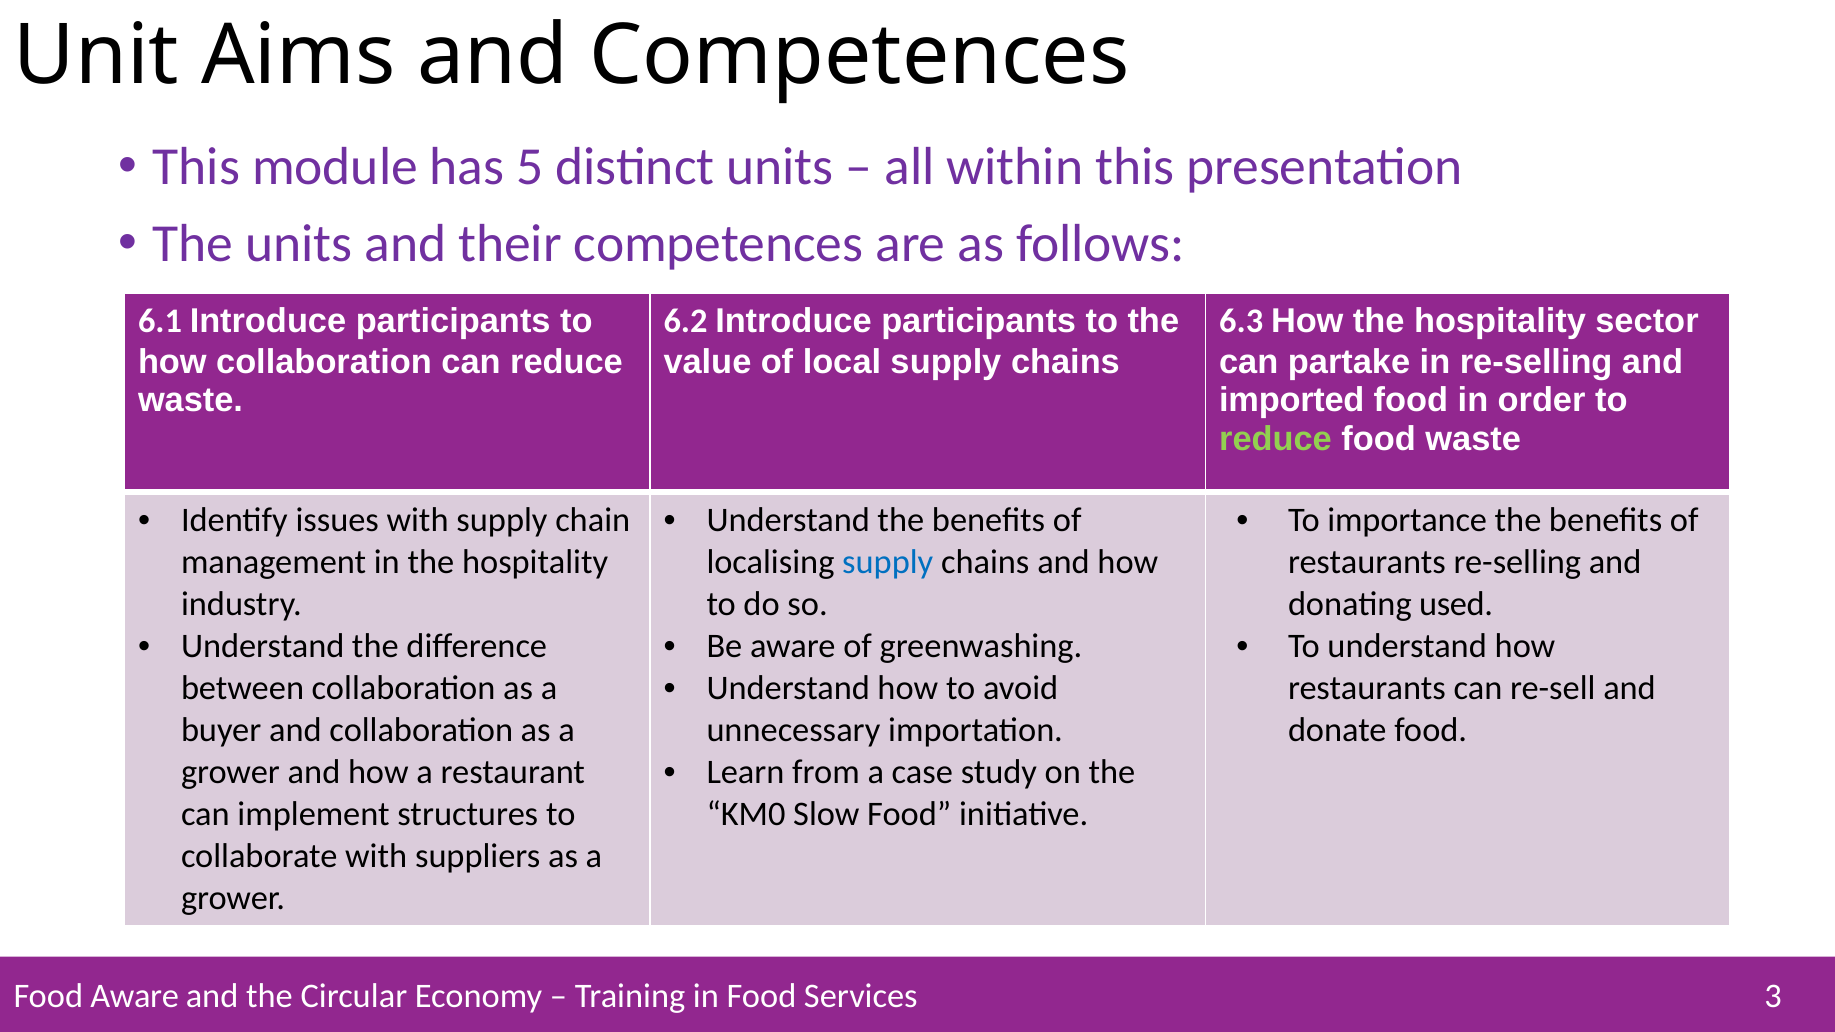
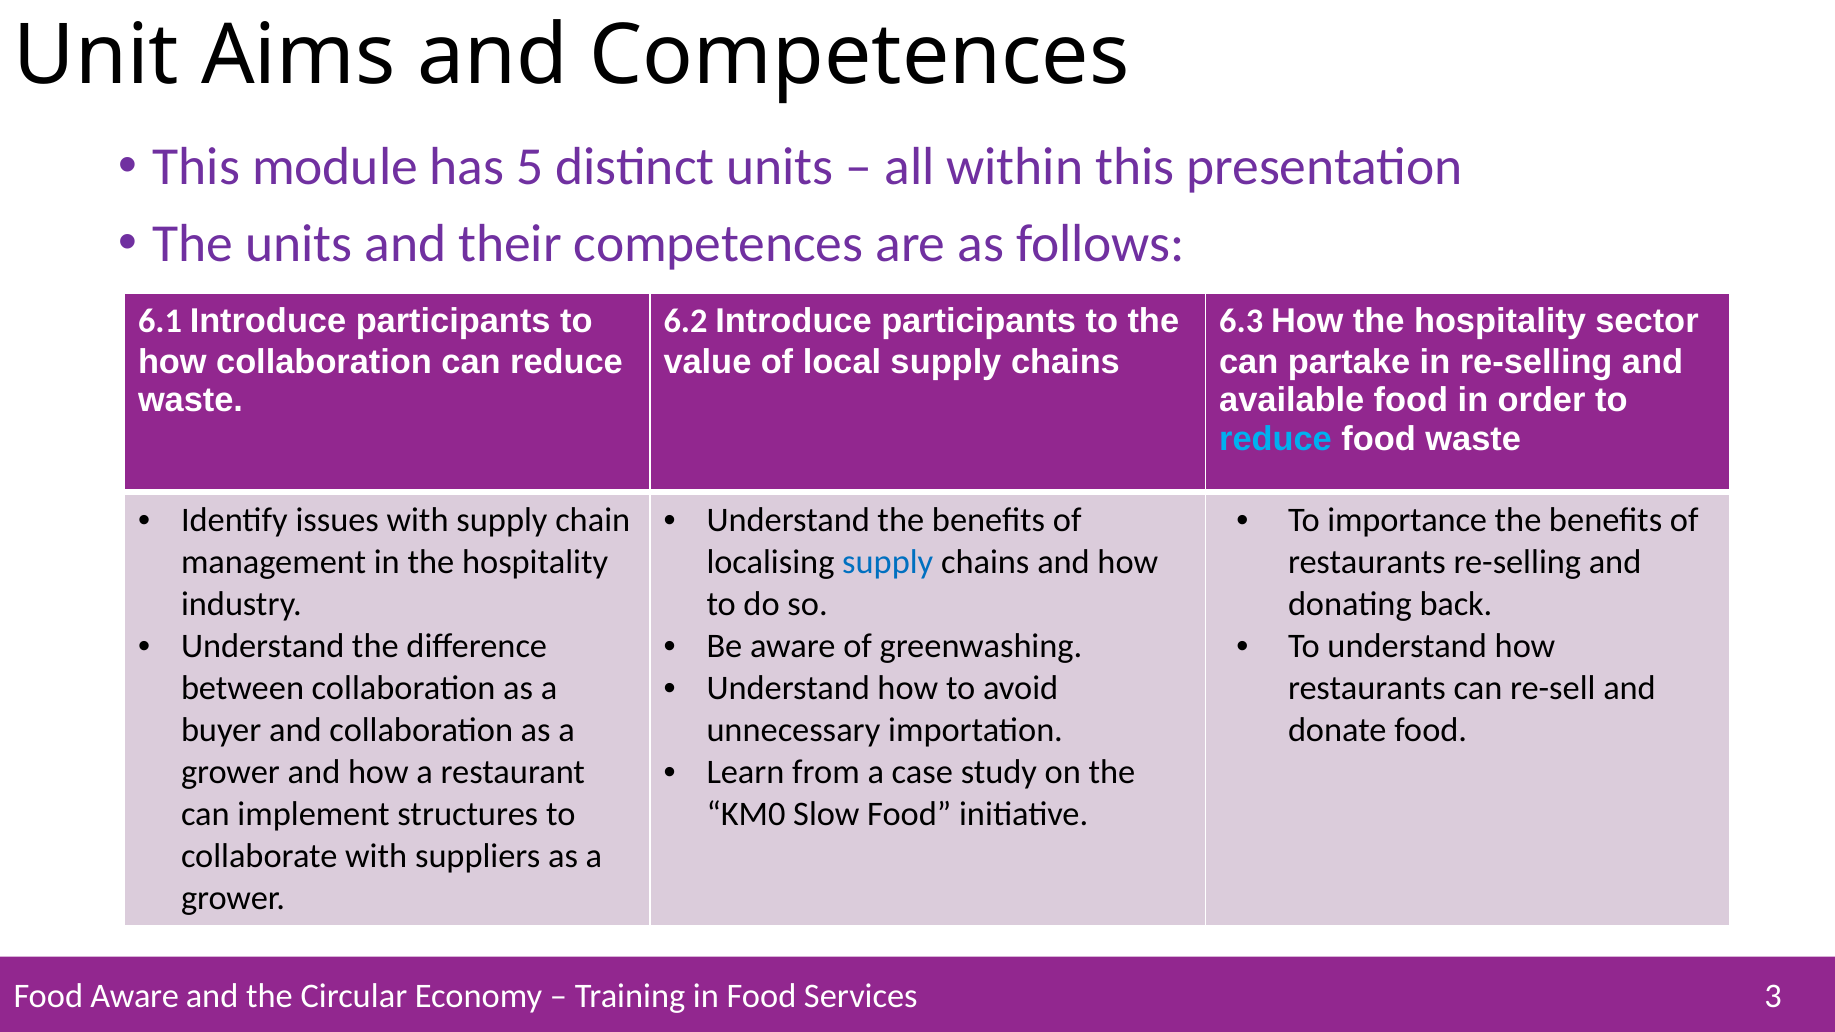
imported: imported -> available
reduce at (1276, 439) colour: light green -> light blue
used: used -> back
